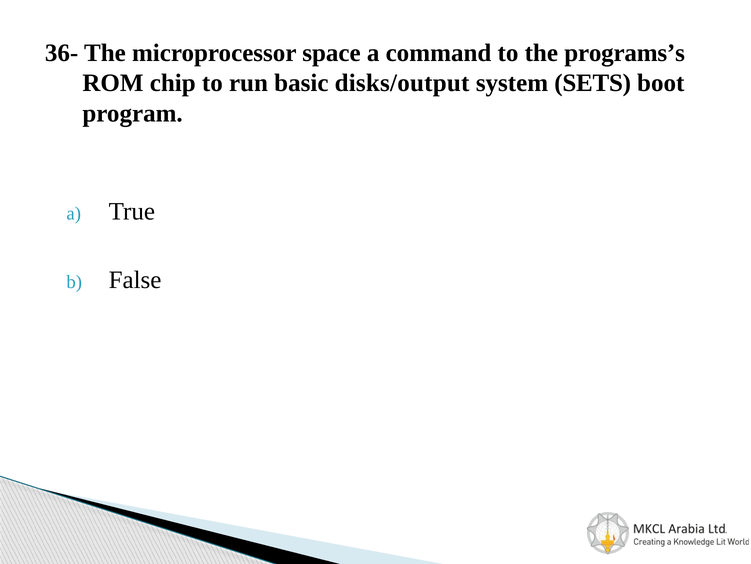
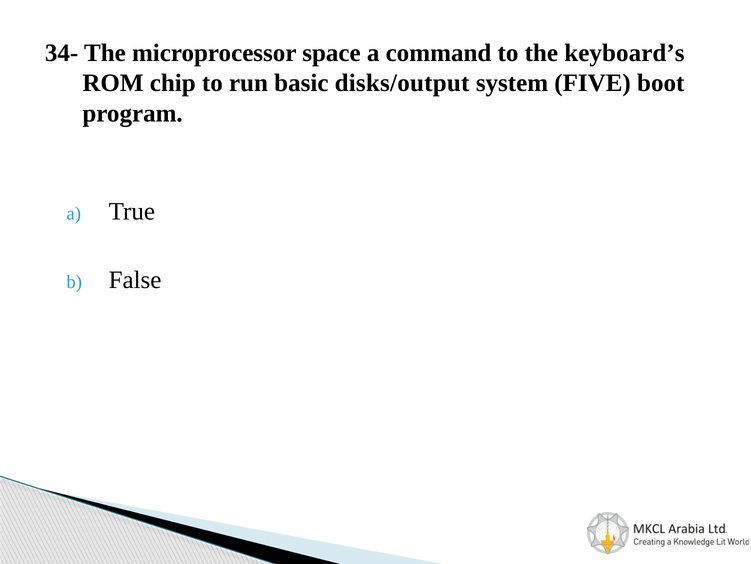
36-: 36- -> 34-
programs’s: programs’s -> keyboard’s
SETS: SETS -> FIVE
